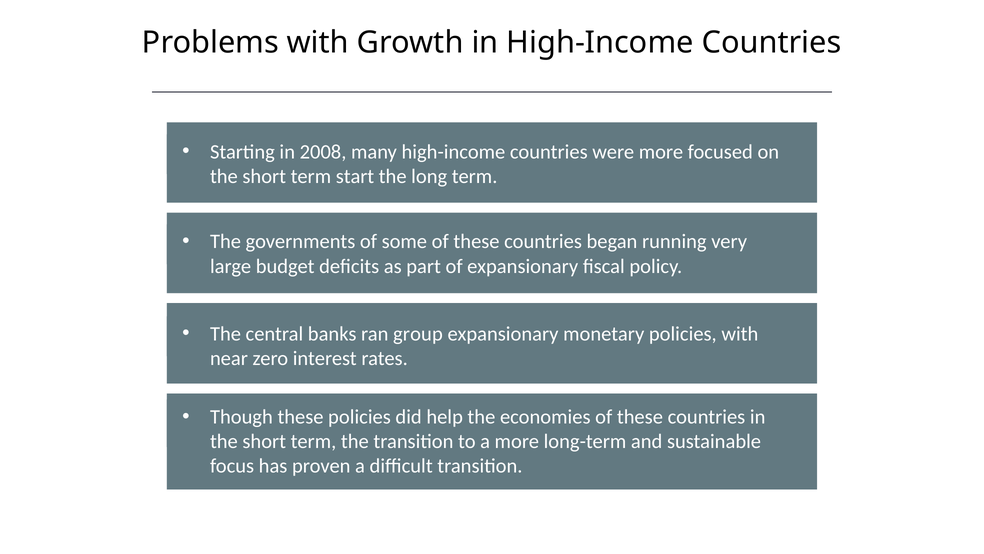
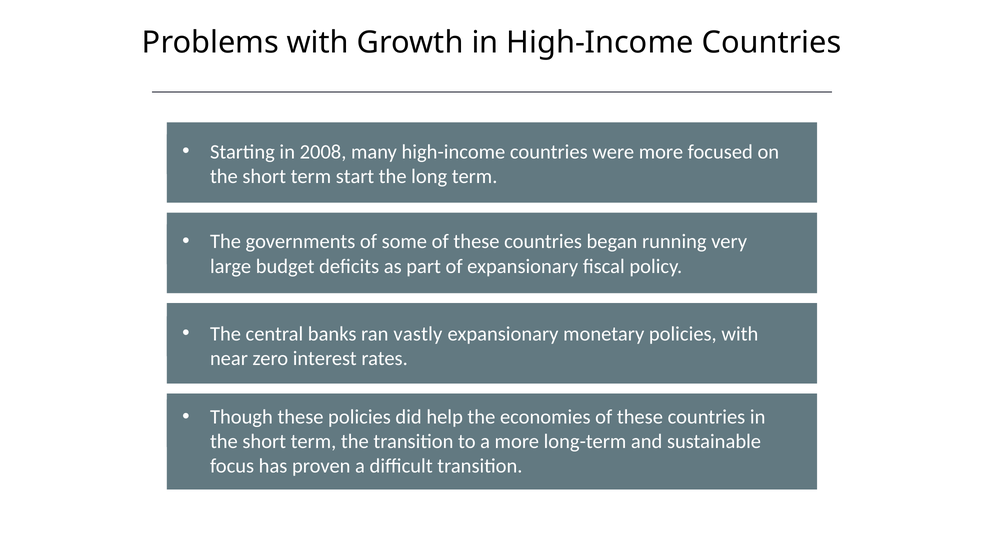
group: group -> vastly
